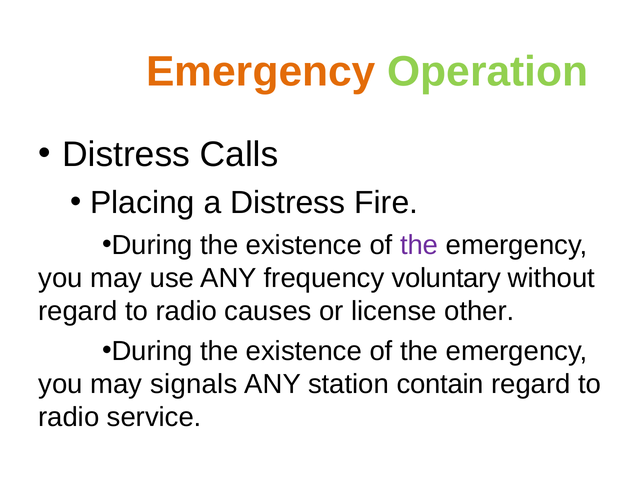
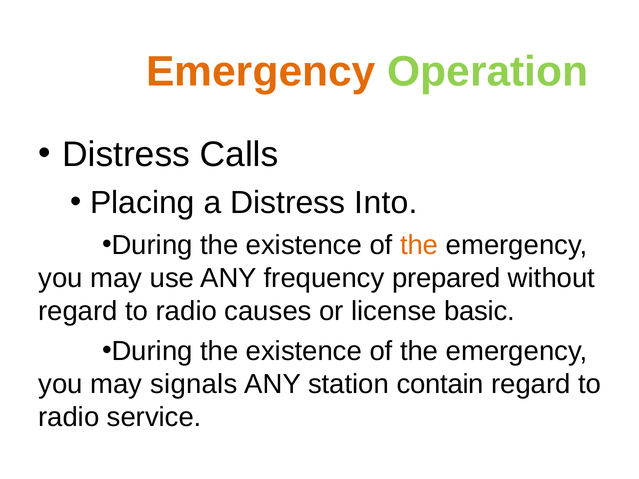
Fire: Fire -> Into
the at (419, 245) colour: purple -> orange
voluntary: voluntary -> prepared
other: other -> basic
